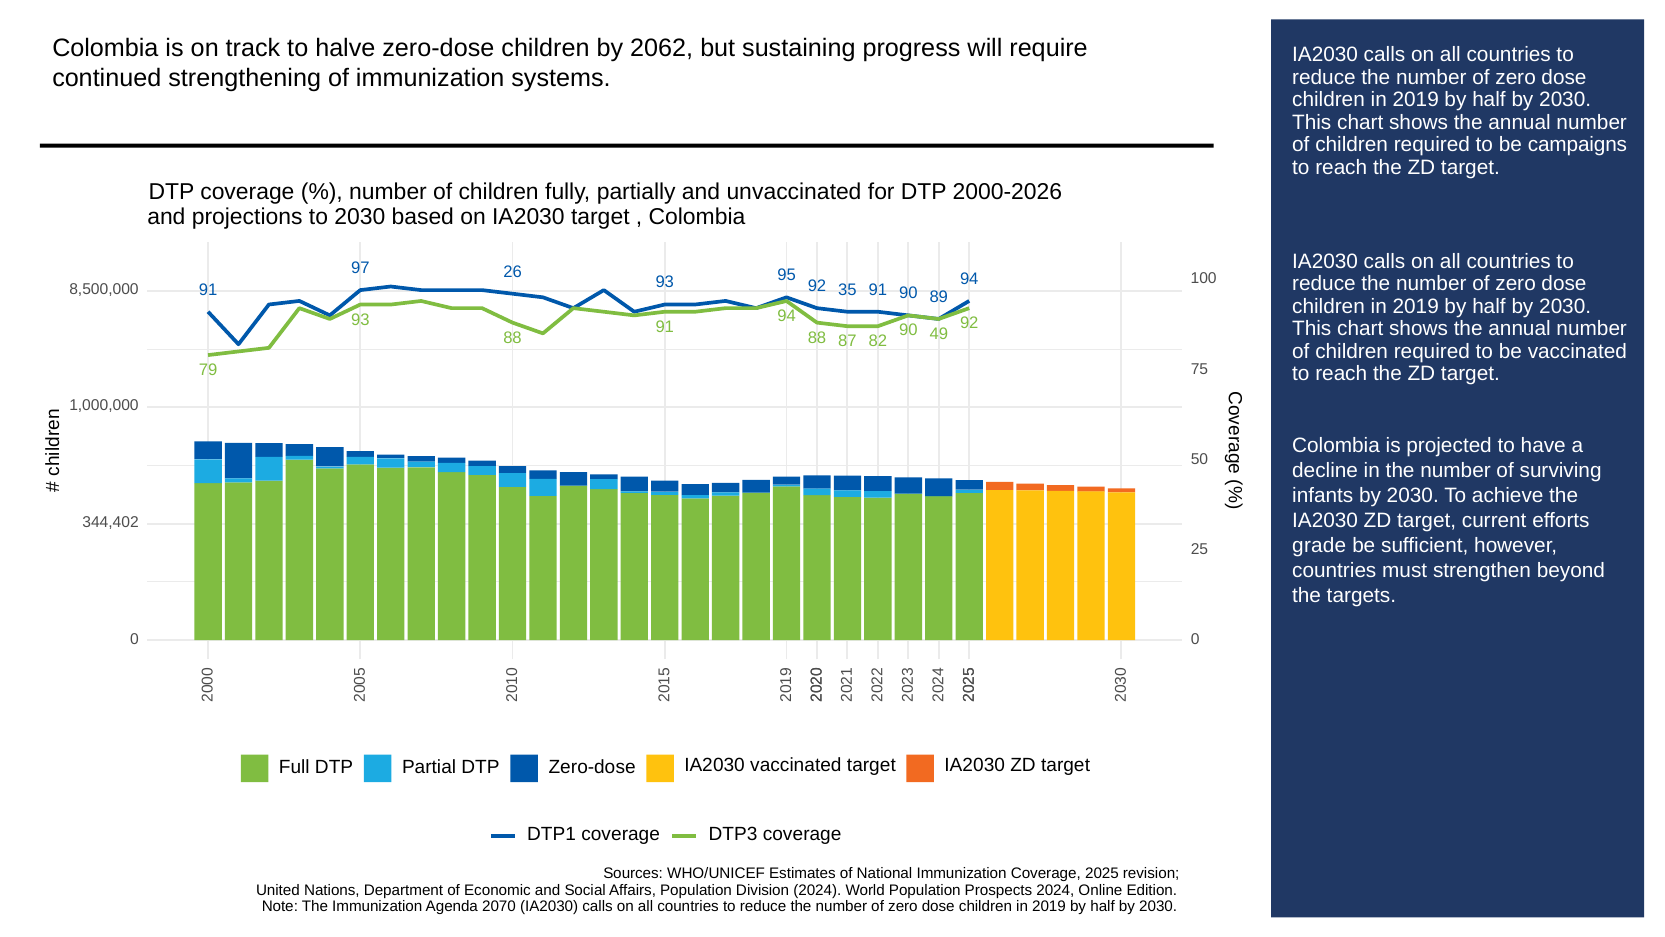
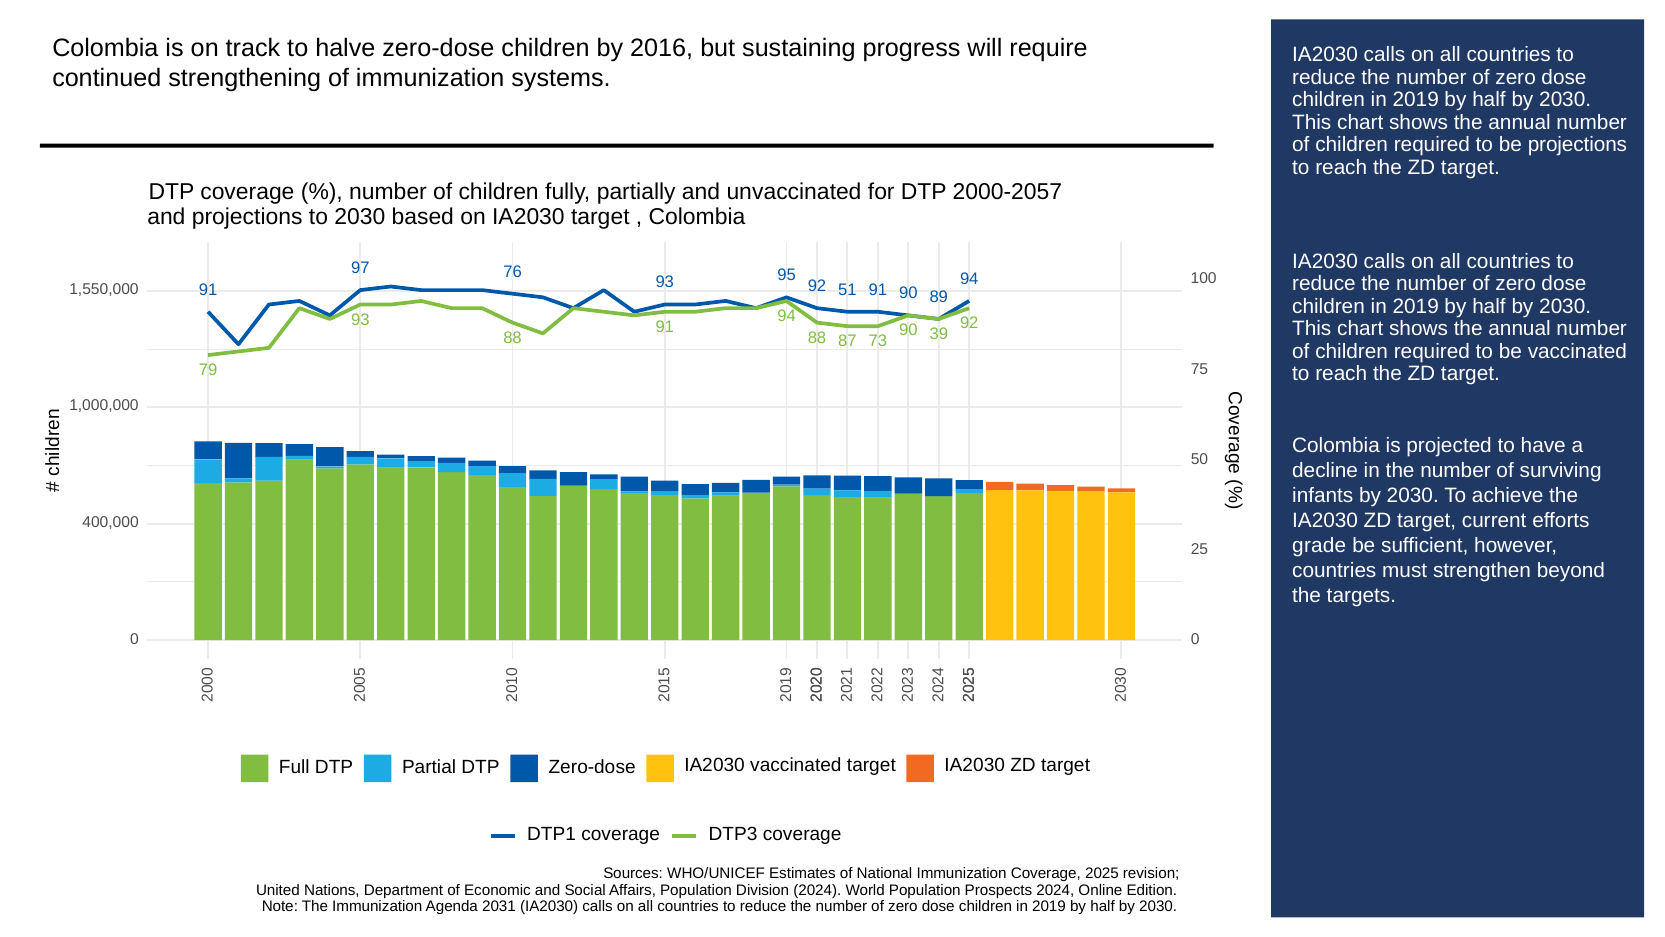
2062: 2062 -> 2016
be campaigns: campaigns -> projections
2000-2026: 2000-2026 -> 2000-2057
26: 26 -> 76
35: 35 -> 51
8,500,000: 8,500,000 -> 1,550,000
49: 49 -> 39
82: 82 -> 73
344,402: 344,402 -> 400,000
2070: 2070 -> 2031
